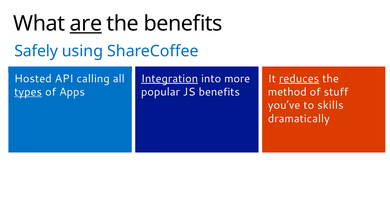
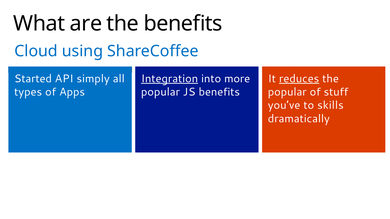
are underline: present -> none
Safely: Safely -> Cloud
Hosted: Hosted -> Started
calling: calling -> simply
types underline: present -> none
method at (287, 92): method -> popular
